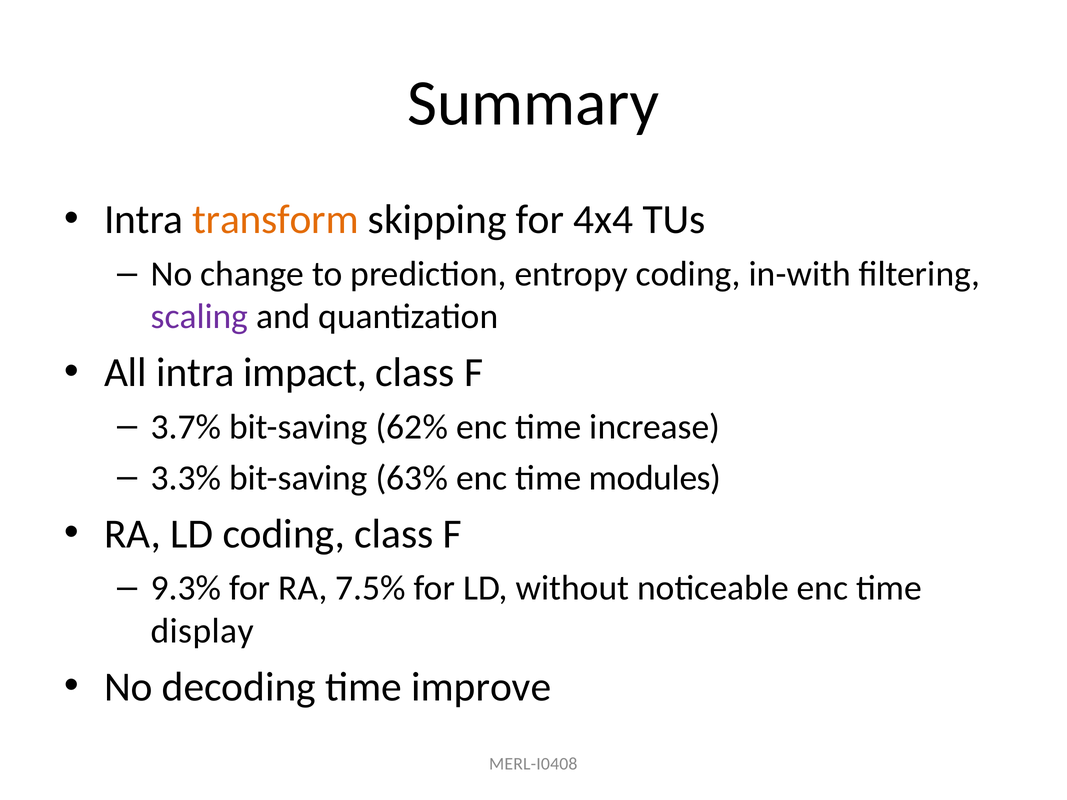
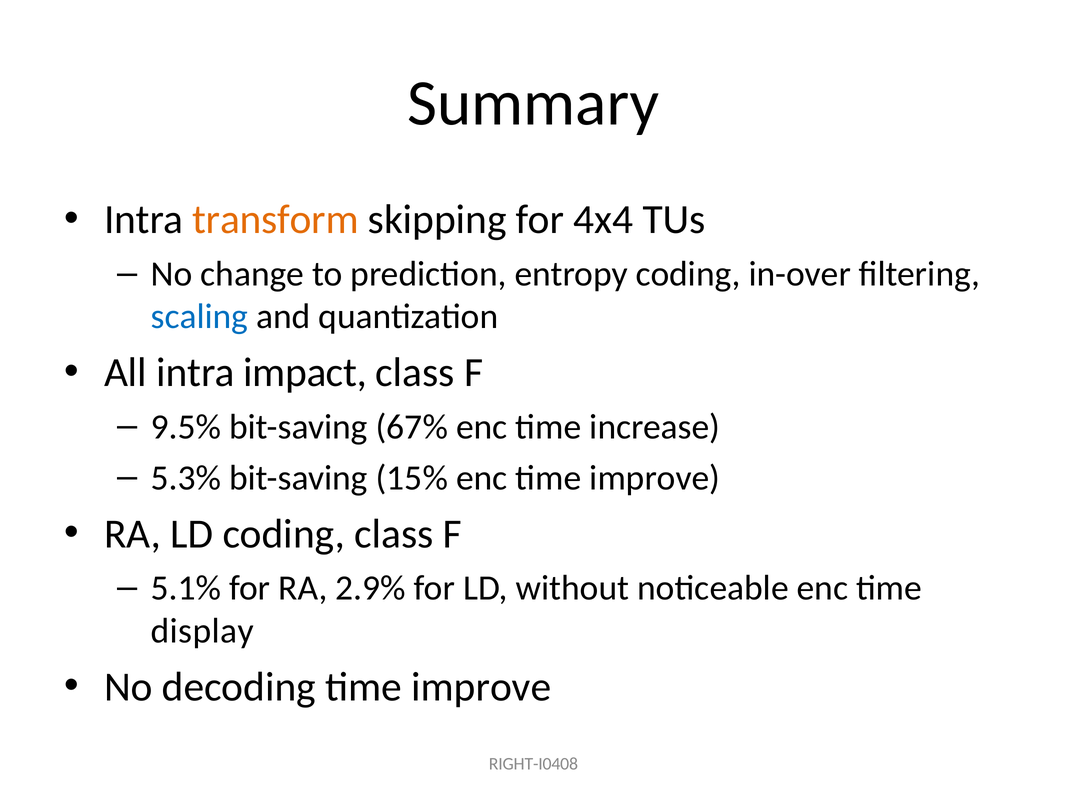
in-with: in-with -> in-over
scaling colour: purple -> blue
3.7%: 3.7% -> 9.5%
62%: 62% -> 67%
3.3%: 3.3% -> 5.3%
63%: 63% -> 15%
enc time modules: modules -> improve
9.3%: 9.3% -> 5.1%
7.5%: 7.5% -> 2.9%
MERL-I0408: MERL-I0408 -> RIGHT-I0408
